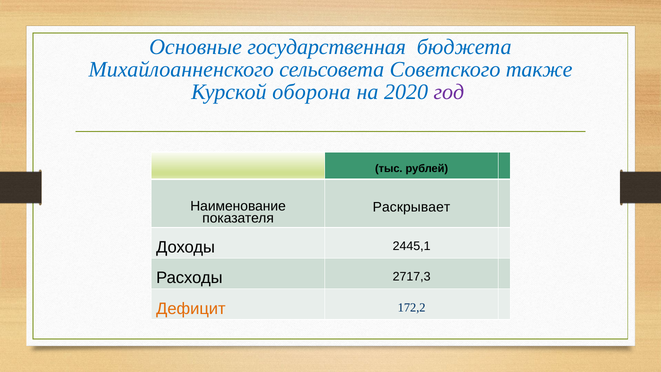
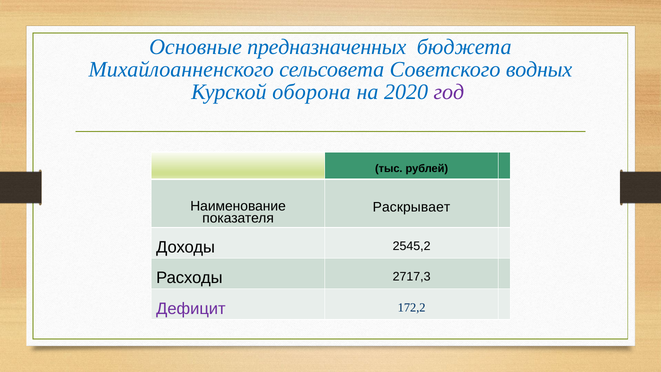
государственная: государственная -> предназначенных
также: также -> водных
2445,1: 2445,1 -> 2545,2
Дефицит colour: orange -> purple
